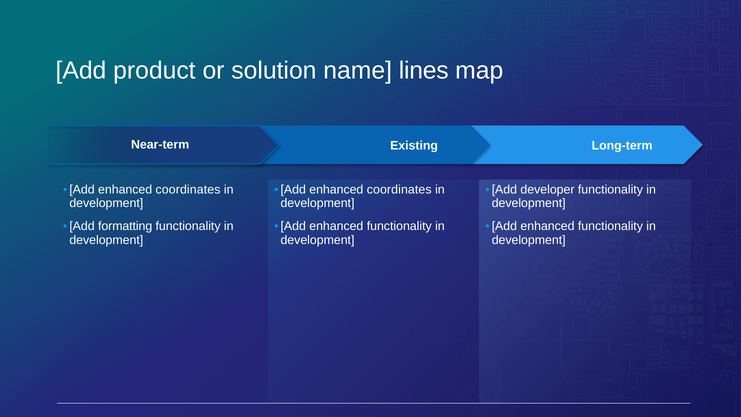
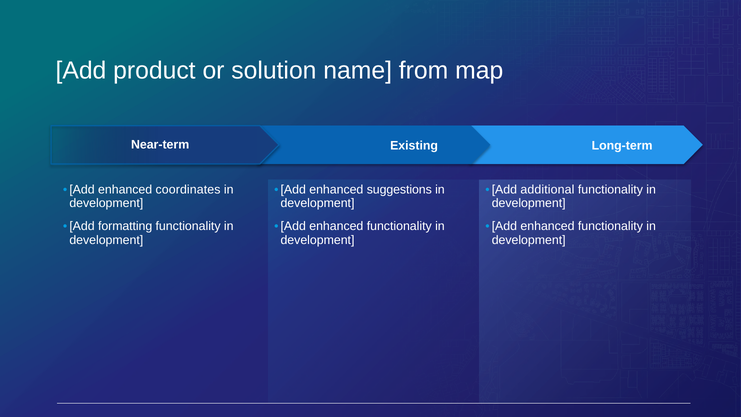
lines: lines -> from
coordinates at (399, 189): coordinates -> suggestions
developer: developer -> additional
